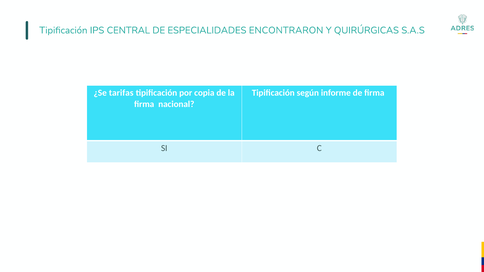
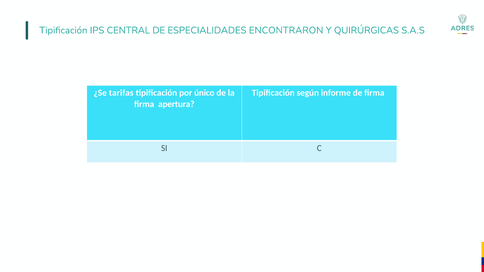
copia: copia -> único
nacional: nacional -> apertura
